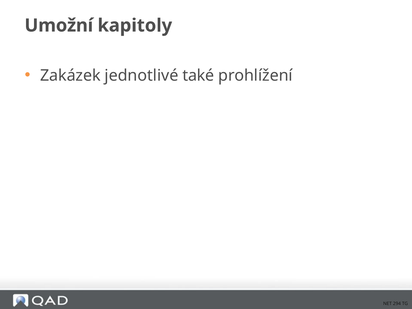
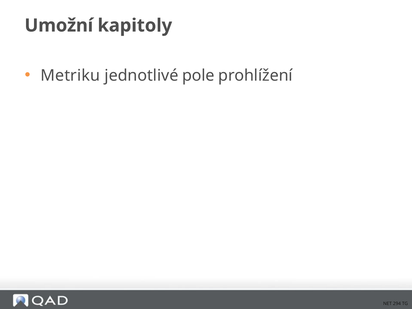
Zakázek: Zakázek -> Metriku
také: také -> pole
